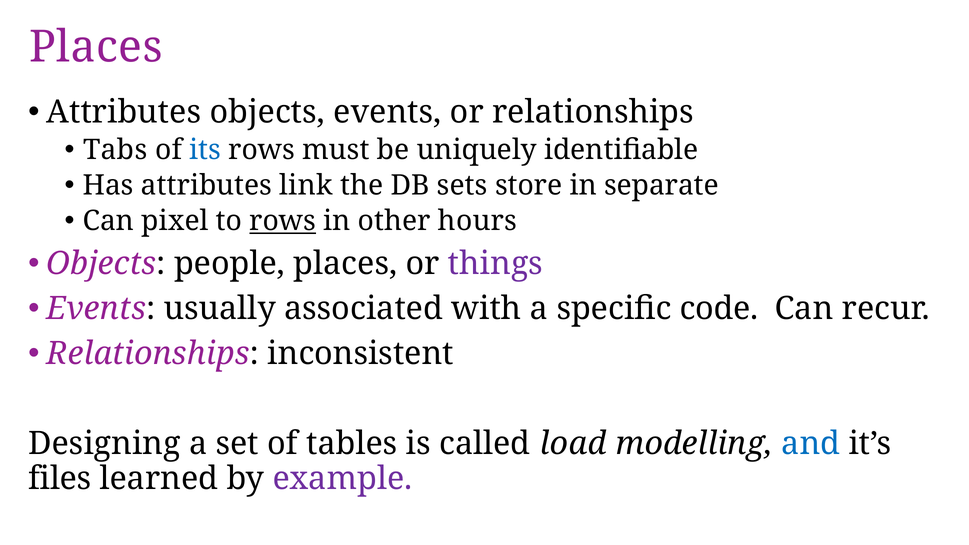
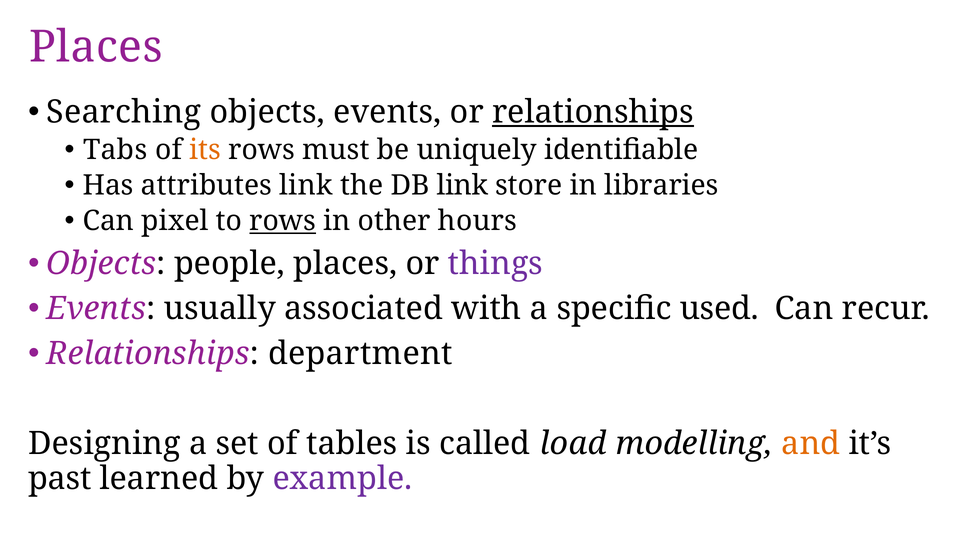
Attributes at (124, 112): Attributes -> Searching
relationships at (593, 112) underline: none -> present
its colour: blue -> orange
DB sets: sets -> link
separate: separate -> libraries
code: code -> used
inconsistent: inconsistent -> department
and colour: blue -> orange
files: files -> past
